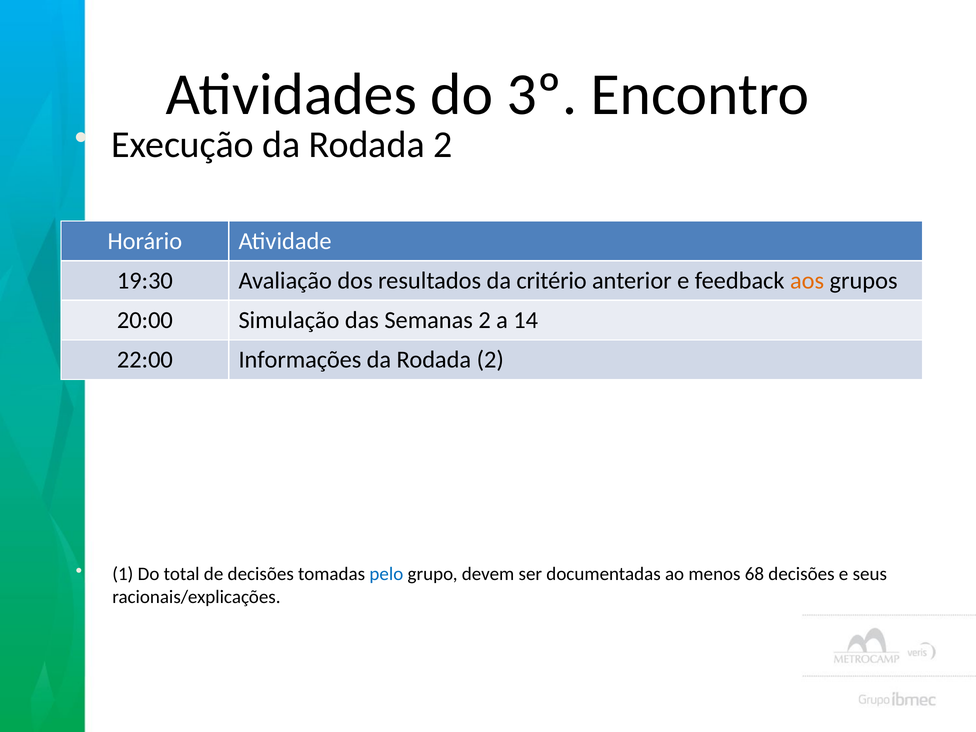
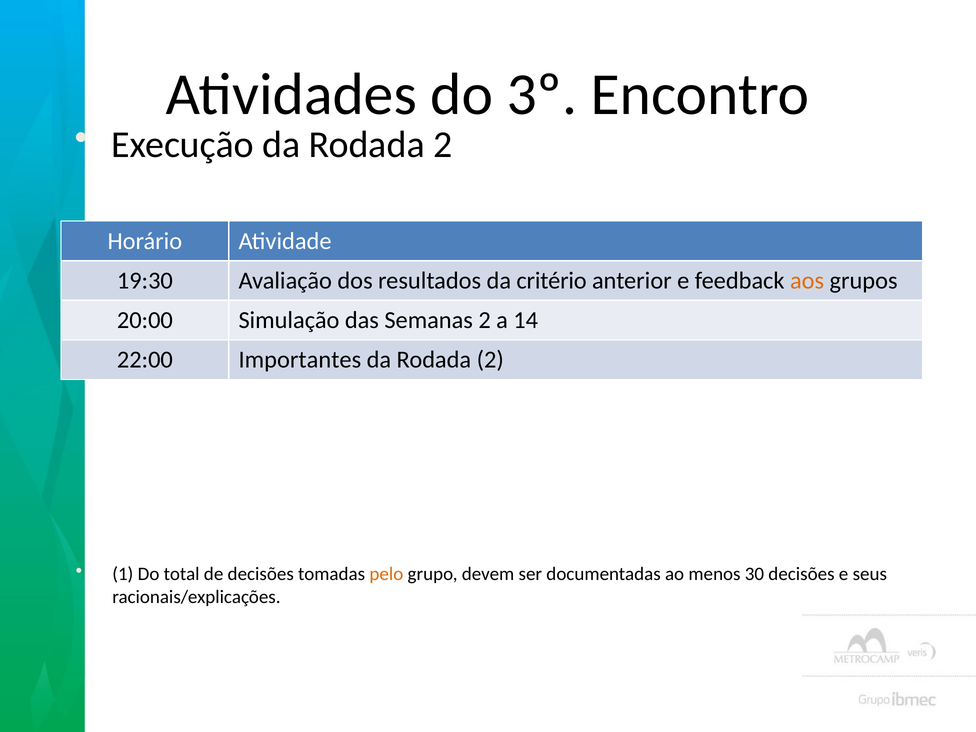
Informações: Informações -> Importantes
pelo colour: blue -> orange
68: 68 -> 30
